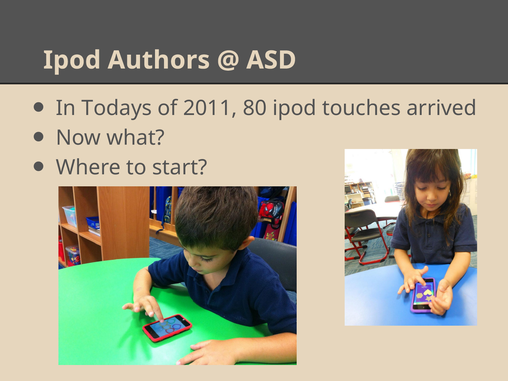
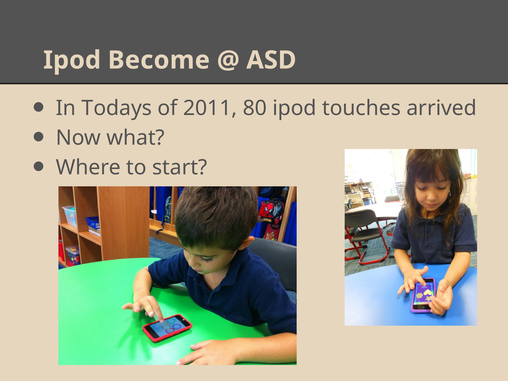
Authors: Authors -> Become
